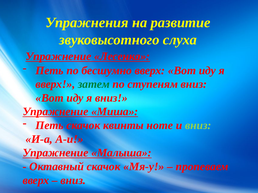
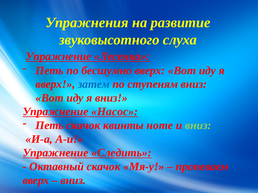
затем colour: green -> blue
Миша: Миша -> Насос
Малыша: Малыша -> Следить
